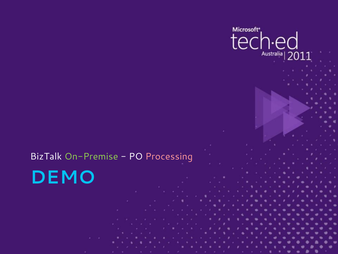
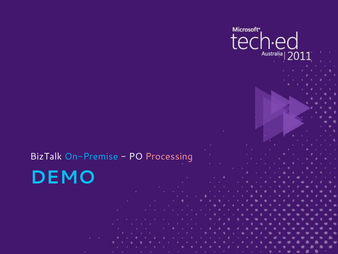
On-Premise colour: light green -> light blue
